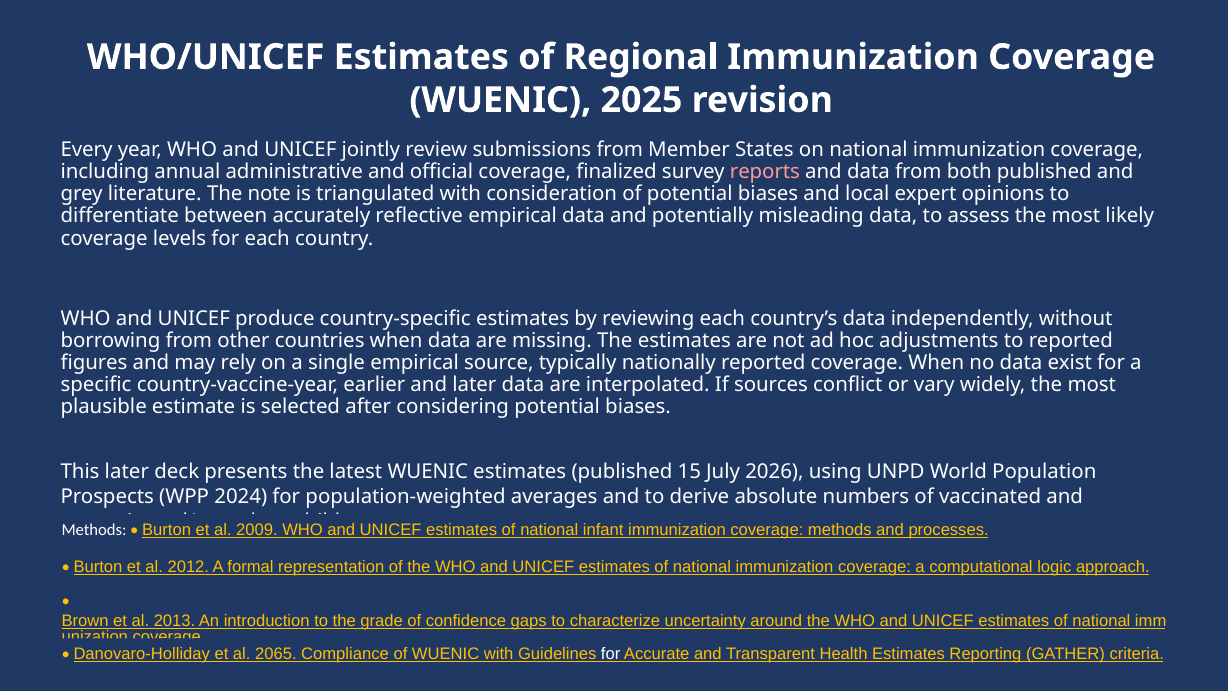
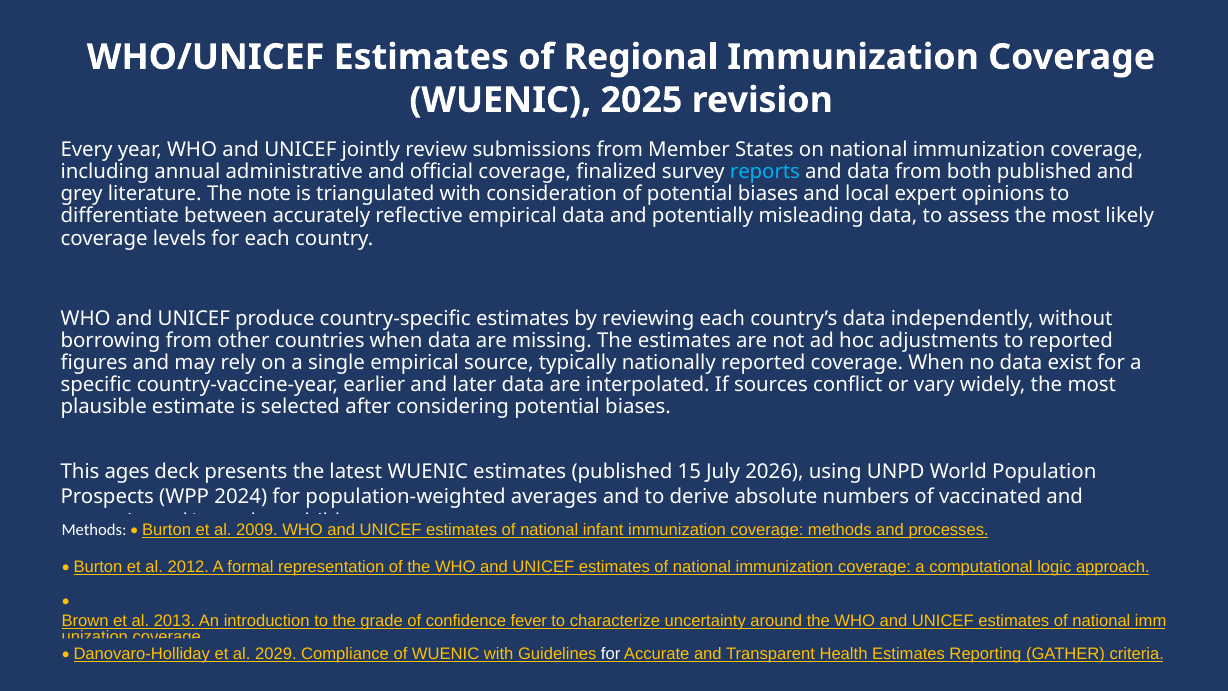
reports colour: pink -> light blue
This later: later -> ages
gaps: gaps -> fever
2065: 2065 -> 2029
